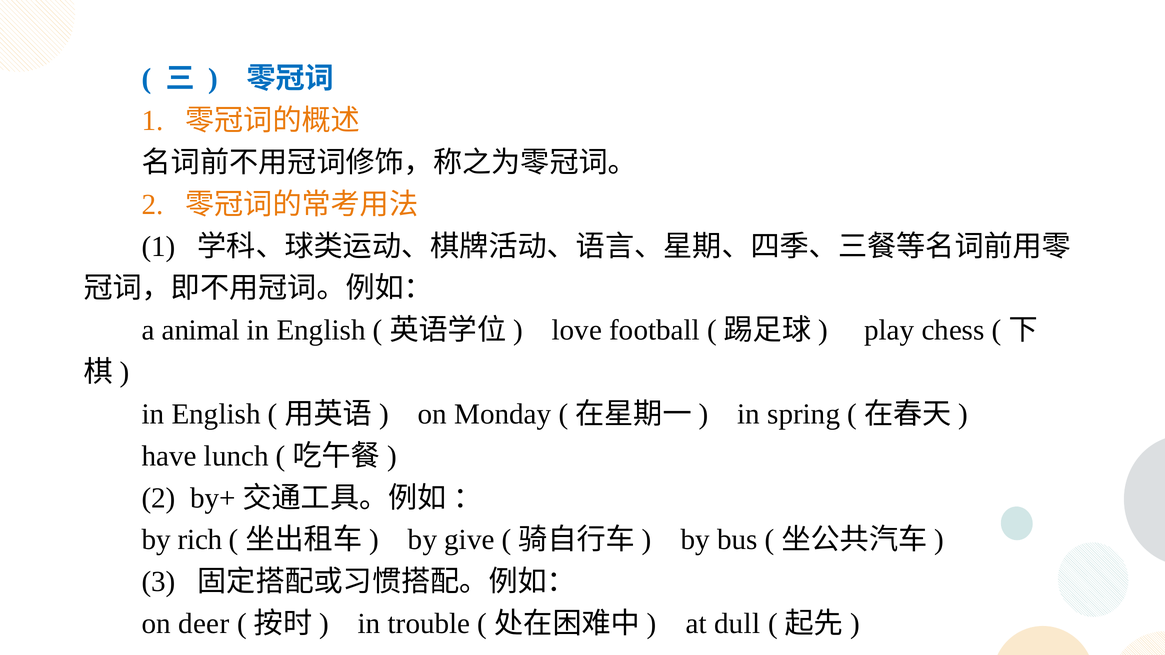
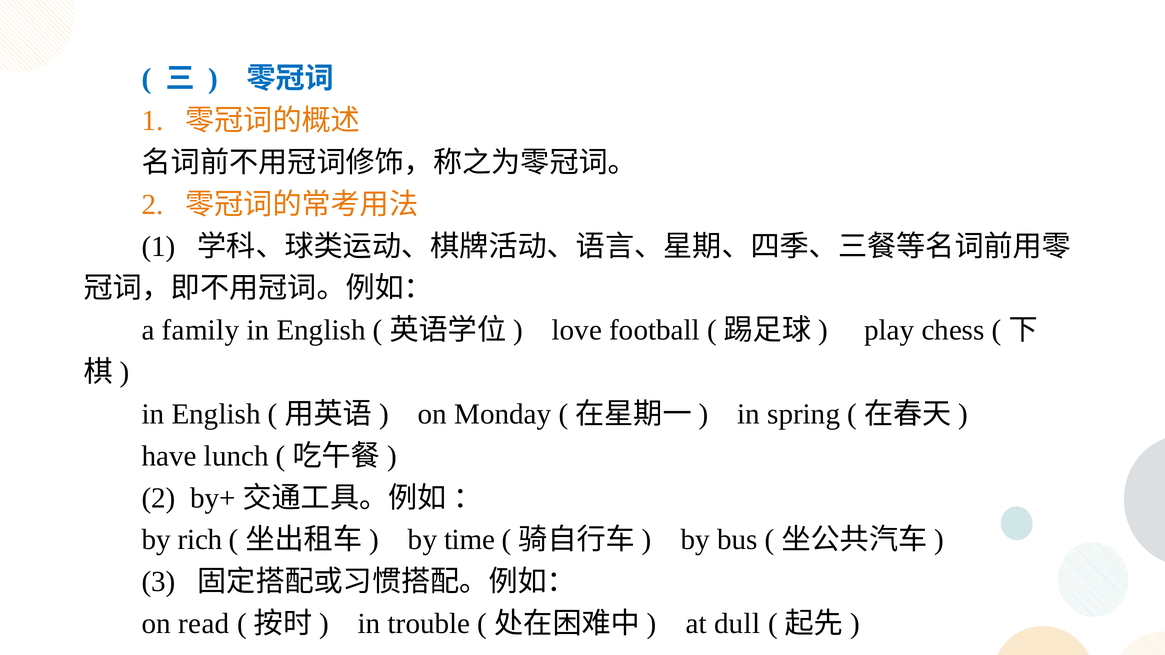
animal: animal -> family
give: give -> time
deer: deer -> read
